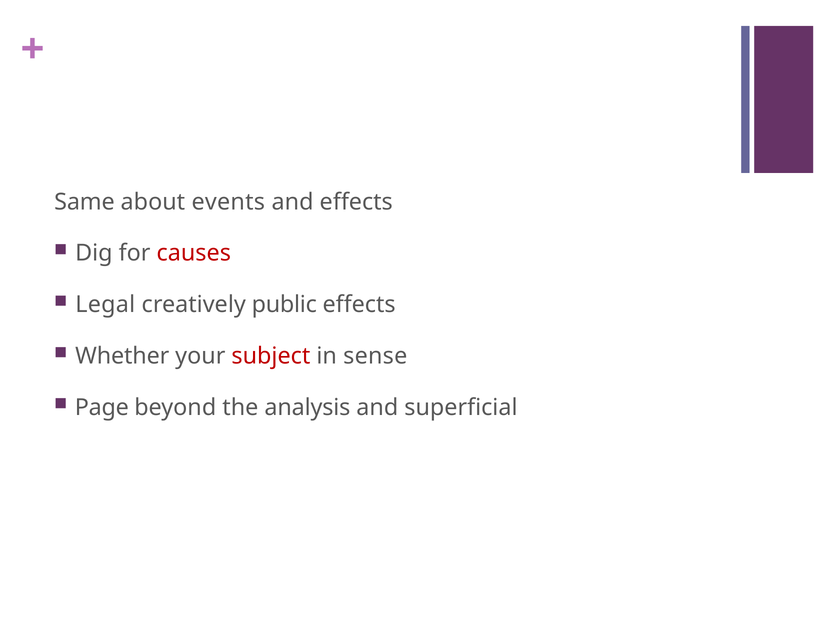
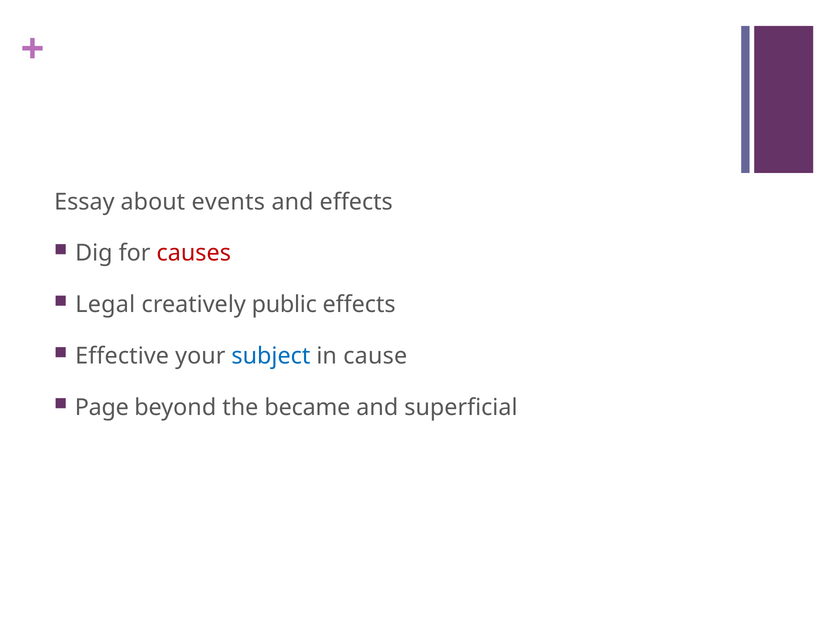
Same: Same -> Essay
Whether: Whether -> Effective
subject colour: red -> blue
sense: sense -> cause
analysis: analysis -> became
